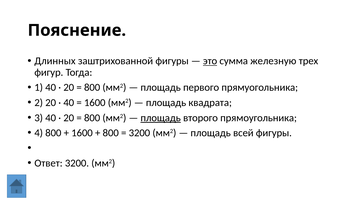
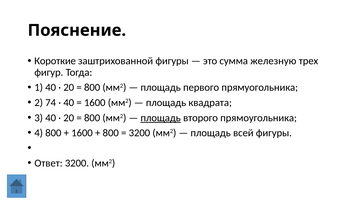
Длинных: Длинных -> Короткие
это underline: present -> none
2 20: 20 -> 74
